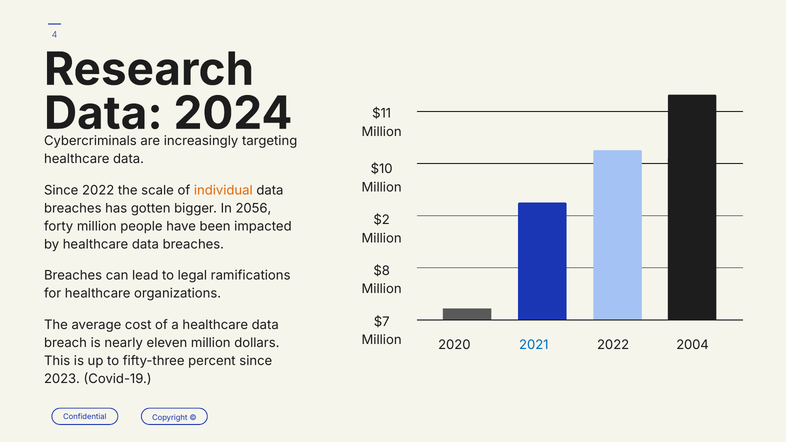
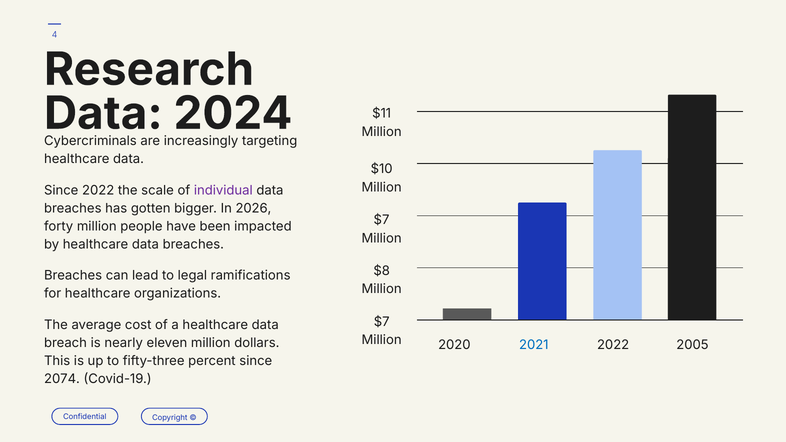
individual colour: orange -> purple
2056: 2056 -> 2026
$2 at (382, 220): $2 -> $7
2004: 2004 -> 2005
2023: 2023 -> 2074
